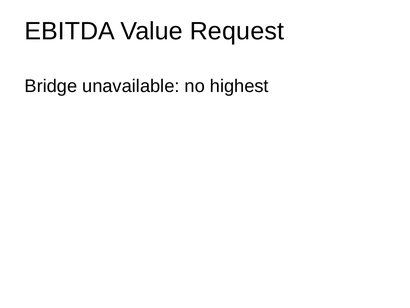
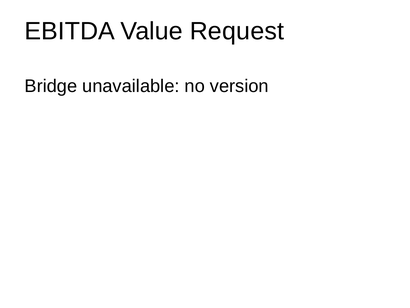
highest: highest -> version
